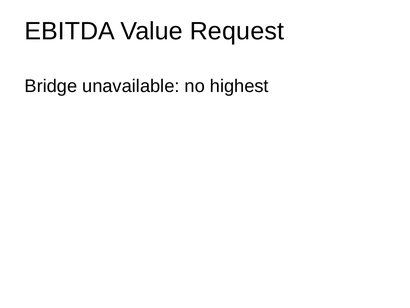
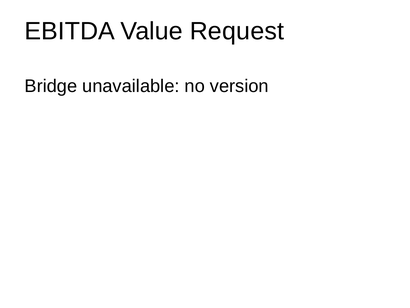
highest: highest -> version
